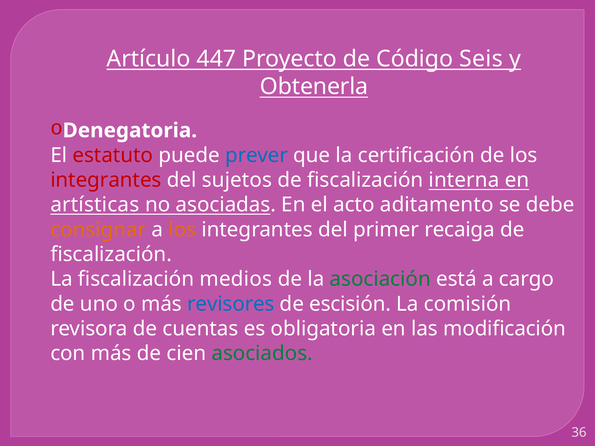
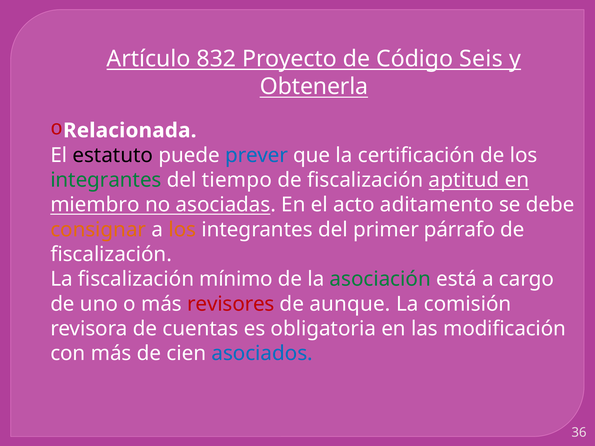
447: 447 -> 832
Denegatoria: Denegatoria -> Relacionada
estatuto colour: red -> black
integrantes at (106, 180) colour: red -> green
sujetos: sujetos -> tiempo
interna: interna -> aptitud
artísticas: artísticas -> miembro
recaiga: recaiga -> párrafo
medios: medios -> mínimo
revisores colour: blue -> red
escisión: escisión -> aunque
asociados colour: green -> blue
